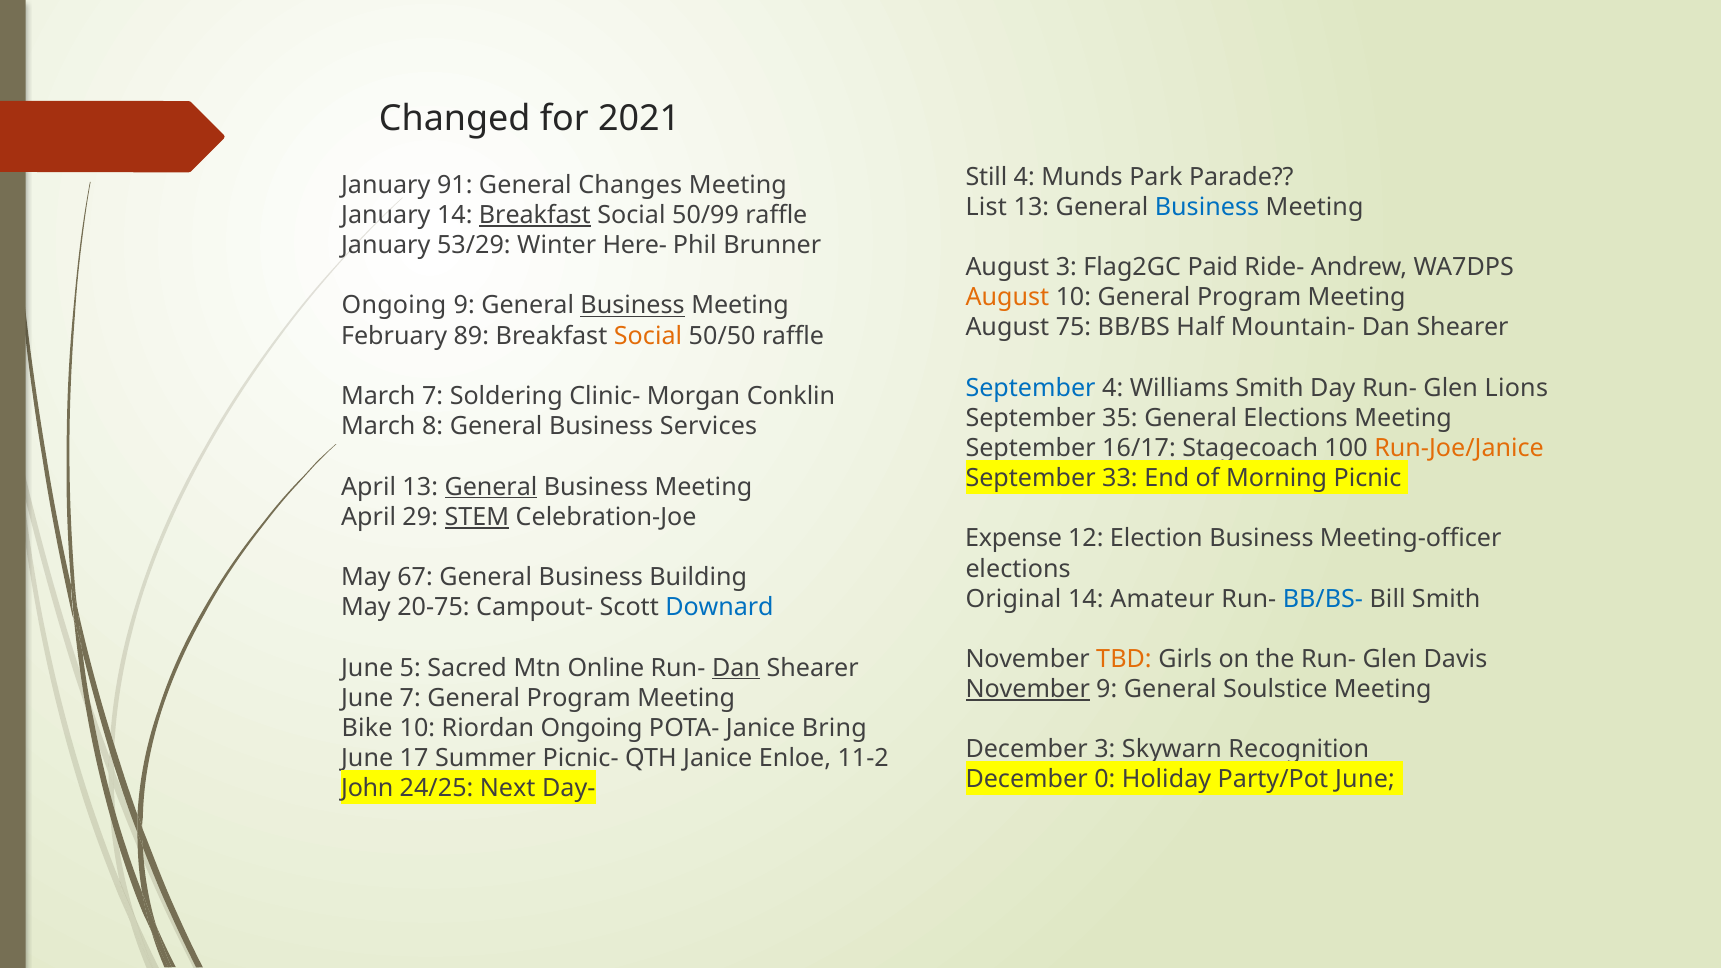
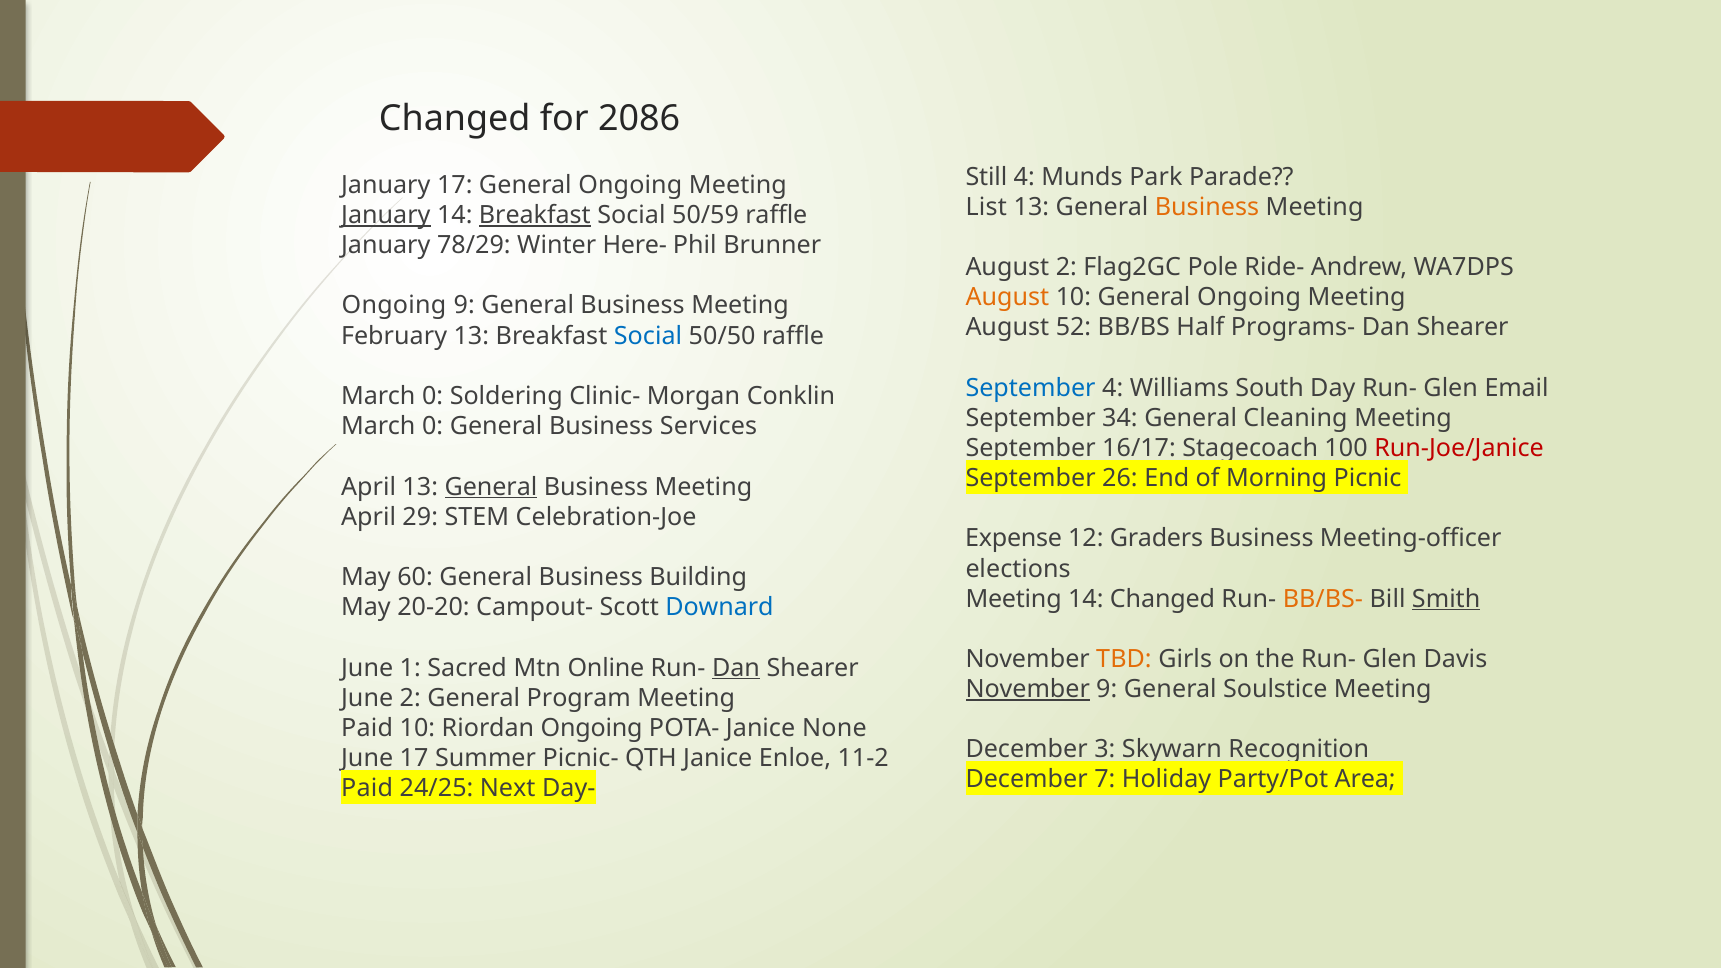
2021: 2021 -> 2086
January 91: 91 -> 17
Changes at (630, 185): Changes -> Ongoing
Business at (1207, 207) colour: blue -> orange
January at (386, 215) underline: none -> present
50/99: 50/99 -> 50/59
53/29: 53/29 -> 78/29
August 3: 3 -> 2
Paid: Paid -> Pole
10 General Program: Program -> Ongoing
Business at (633, 306) underline: present -> none
75: 75 -> 52
Mountain-: Mountain- -> Programs-
February 89: 89 -> 13
Social at (648, 336) colour: orange -> blue
Williams Smith: Smith -> South
Lions: Lions -> Email
7 at (433, 396): 7 -> 0
35: 35 -> 34
General Elections: Elections -> Cleaning
8 at (433, 426): 8 -> 0
Run-Joe/Janice colour: orange -> red
33: 33 -> 26
STEM underline: present -> none
Election: Election -> Graders
67: 67 -> 60
Original at (1013, 599): Original -> Meeting
14 Amateur: Amateur -> Changed
BB/BS- colour: blue -> orange
Smith at (1446, 599) underline: none -> present
20-75: 20-75 -> 20-20
5: 5 -> 1
June 7: 7 -> 2
Bike at (367, 728): Bike -> Paid
Bring: Bring -> None
0: 0 -> 7
Party/Pot June: June -> Area
John at (367, 789): John -> Paid
